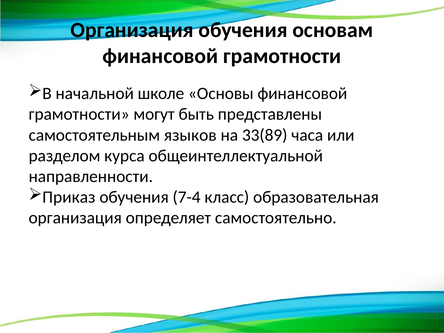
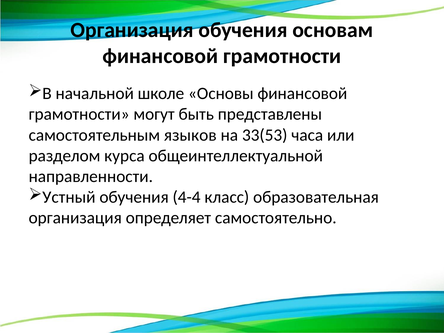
33(89: 33(89 -> 33(53
Приказ: Приказ -> Устный
7-4: 7-4 -> 4-4
